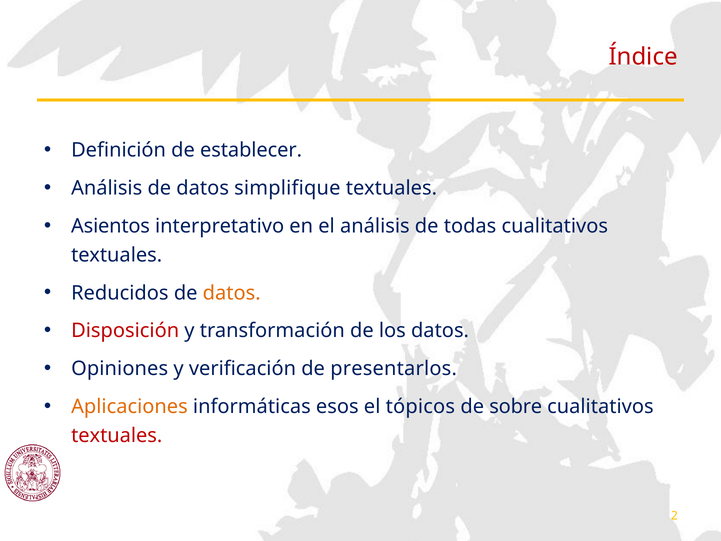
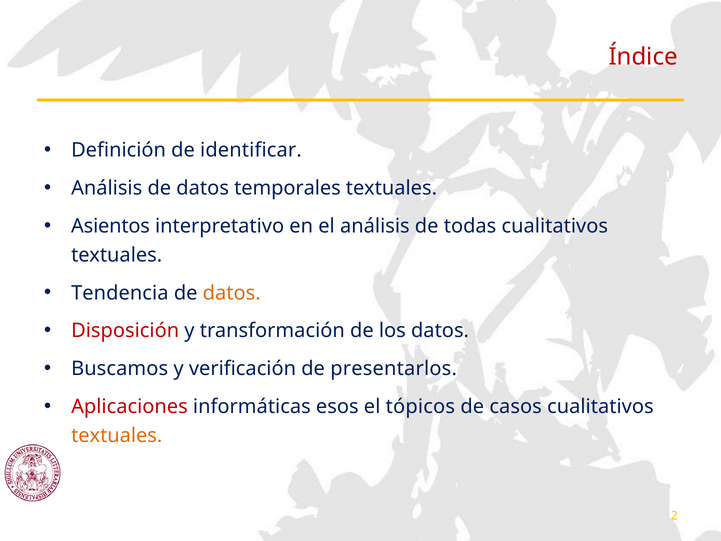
establecer: establecer -> identificar
simplifique: simplifique -> temporales
Reducidos: Reducidos -> Tendencia
Opiniones: Opiniones -> Buscamos
Aplicaciones colour: orange -> red
sobre: sobre -> casos
textuales at (117, 435) colour: red -> orange
